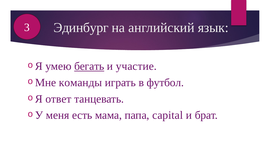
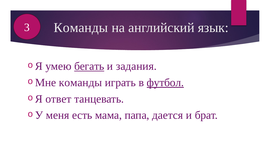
Эдинбург at (81, 28): Эдинбург -> Команды
участие: участие -> задания
футбол underline: none -> present
capital: capital -> дается
